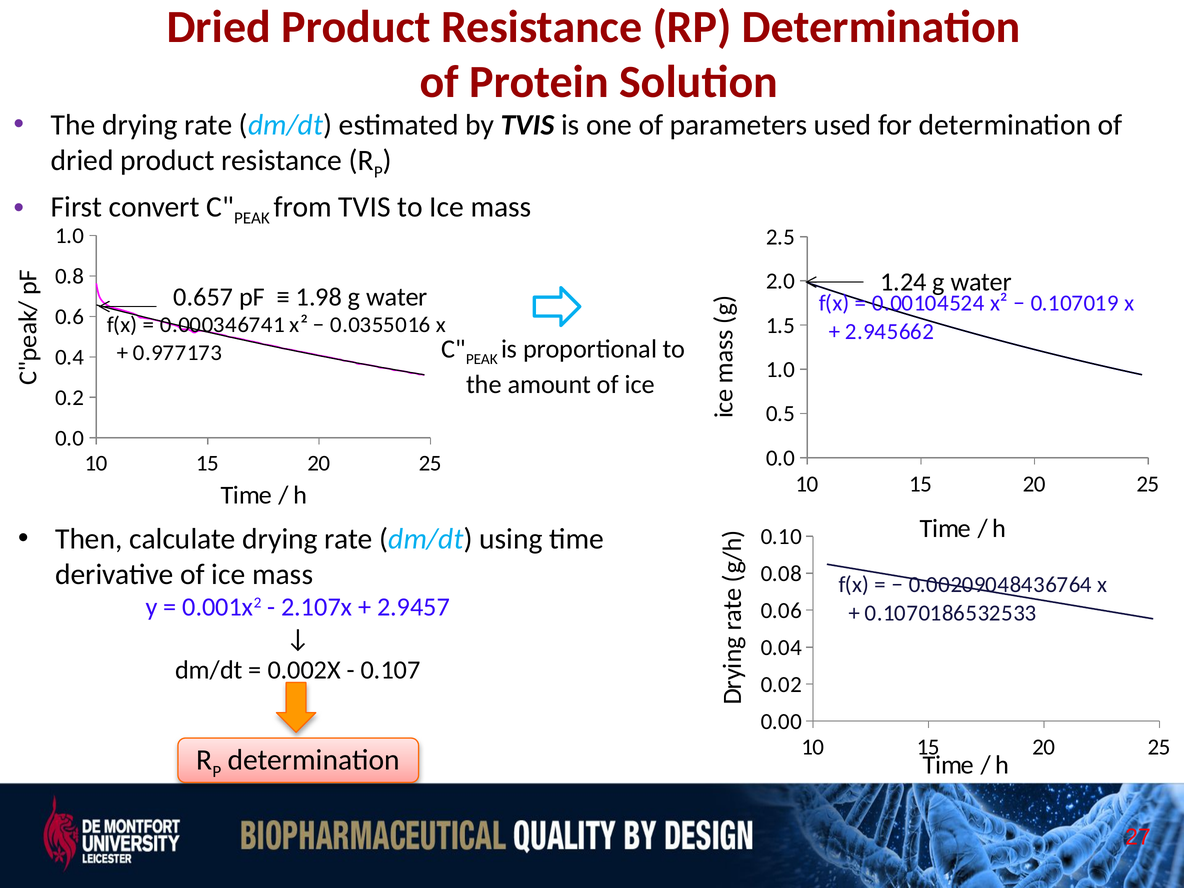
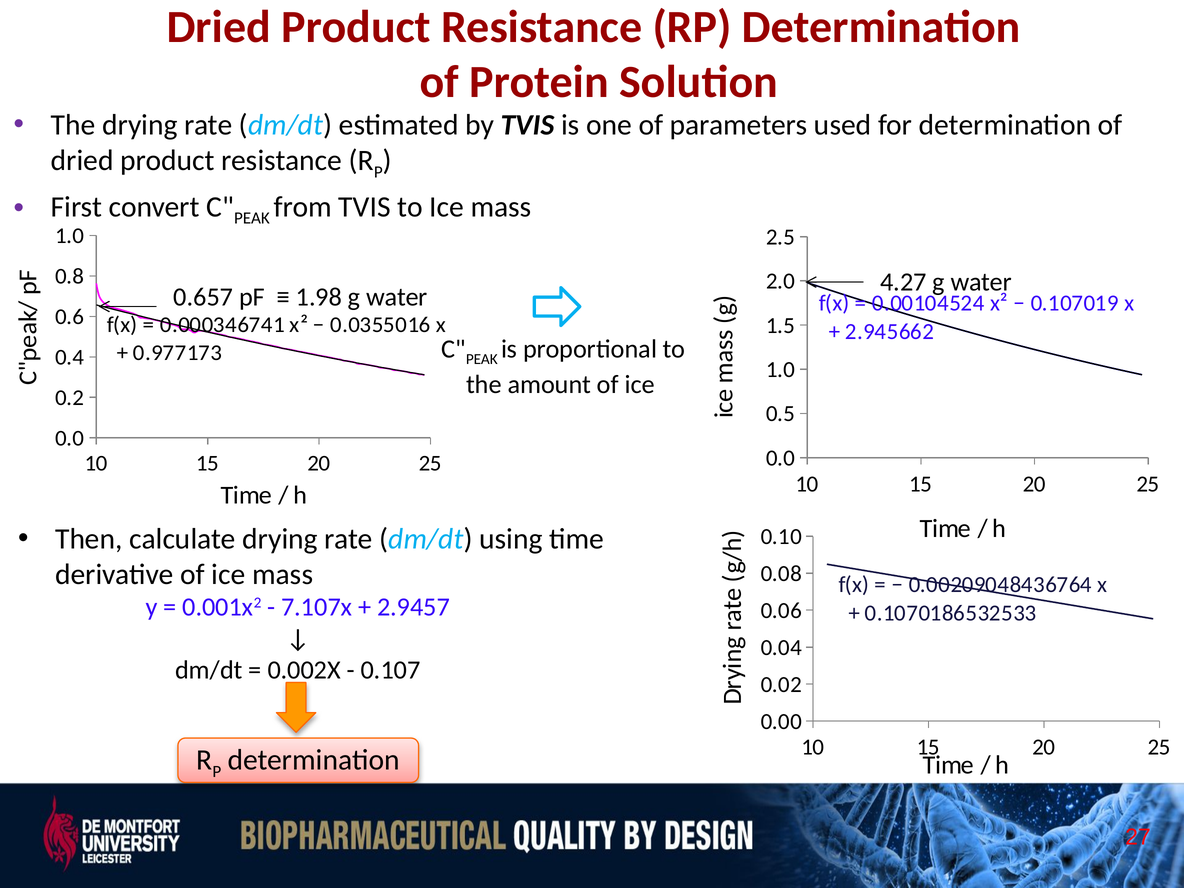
1.24: 1.24 -> 4.27
2.107x: 2.107x -> 7.107x
